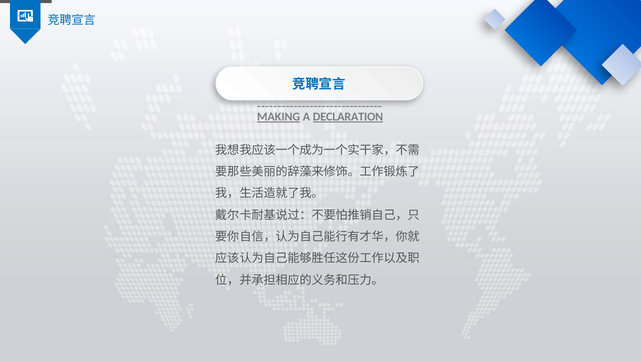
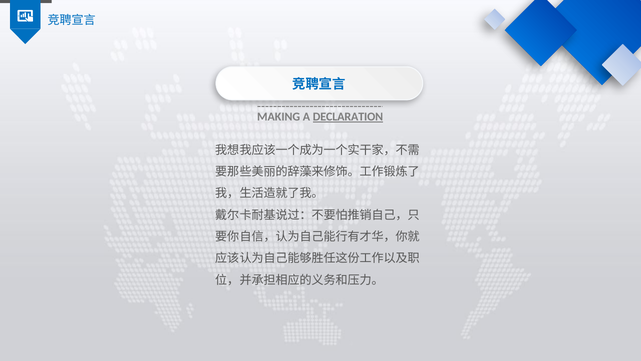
MAKING underline: present -> none
